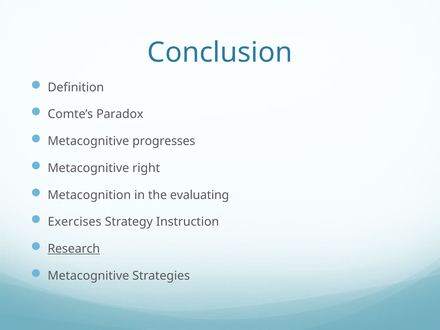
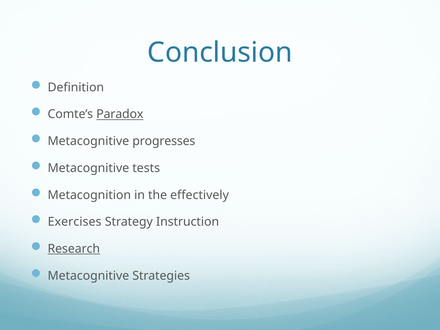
Paradox underline: none -> present
right: right -> tests
evaluating: evaluating -> effectively
